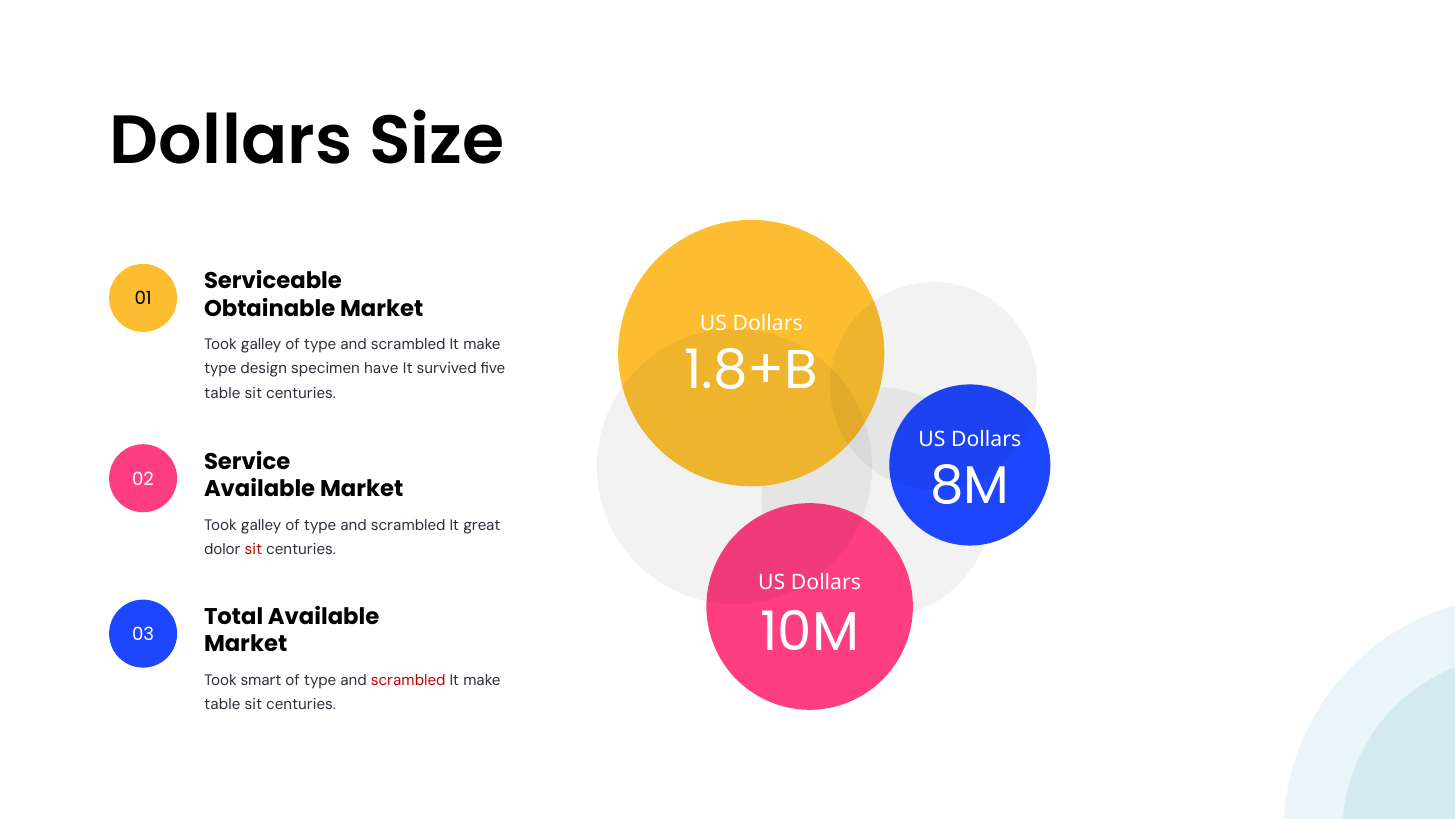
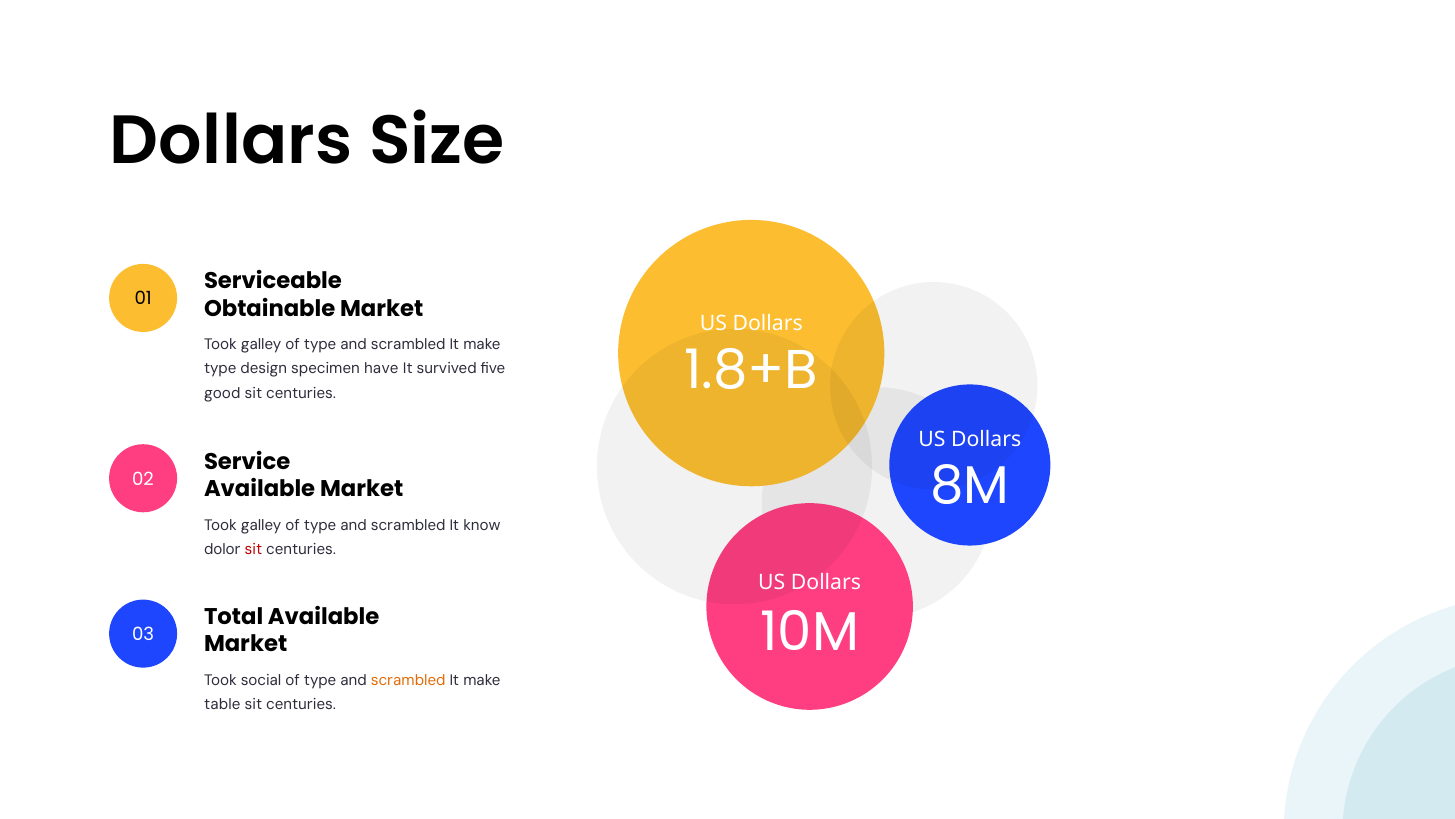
table at (222, 393): table -> good
great: great -> know
smart: smart -> social
scrambled at (408, 680) colour: red -> orange
